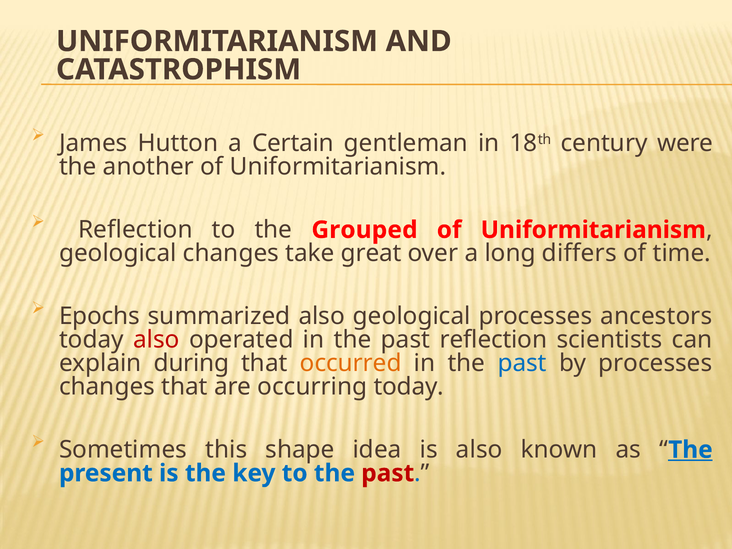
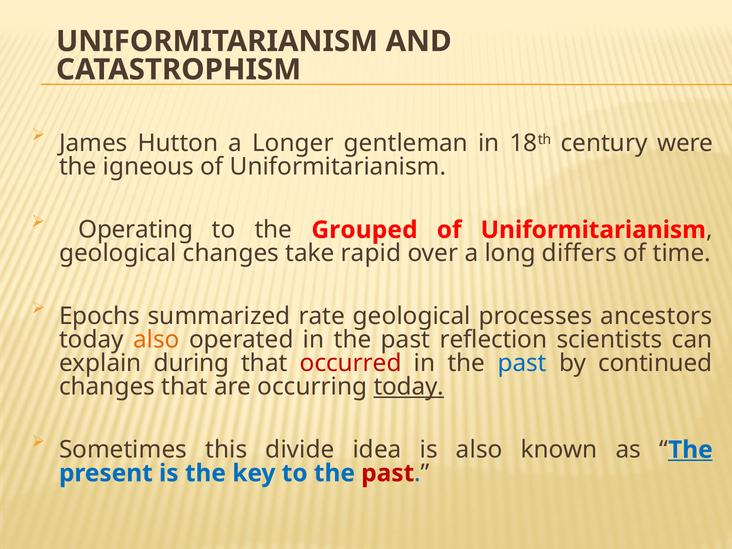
Certain: Certain -> Longer
another: another -> igneous
Reflection at (135, 230): Reflection -> Operating
great: great -> rapid
summarized also: also -> rate
also at (156, 340) colour: red -> orange
occurred colour: orange -> red
by processes: processes -> continued
today at (409, 387) underline: none -> present
shape: shape -> divide
